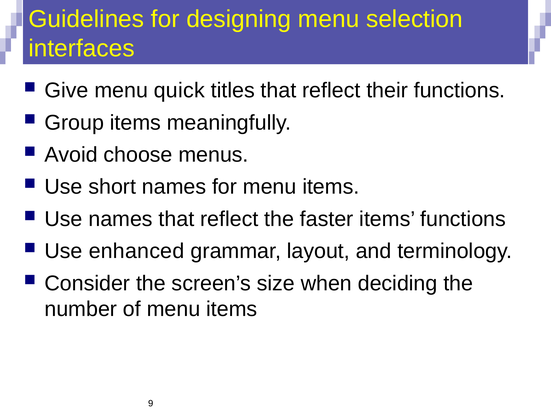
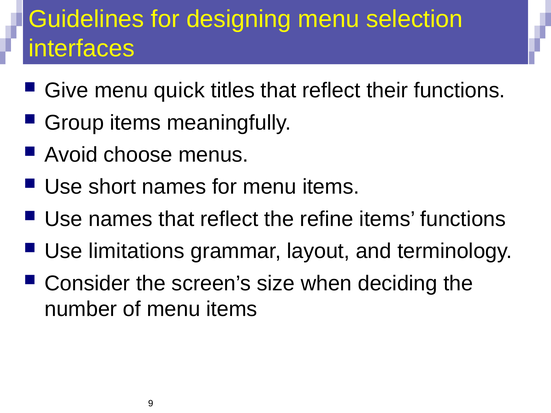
faster: faster -> refine
enhanced: enhanced -> limitations
